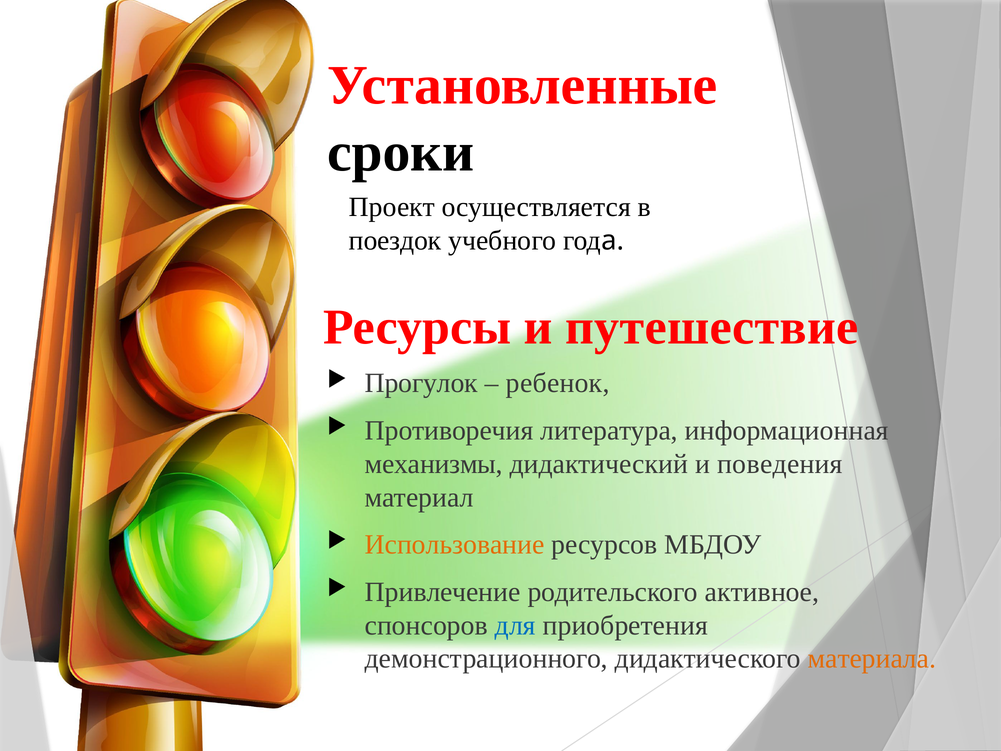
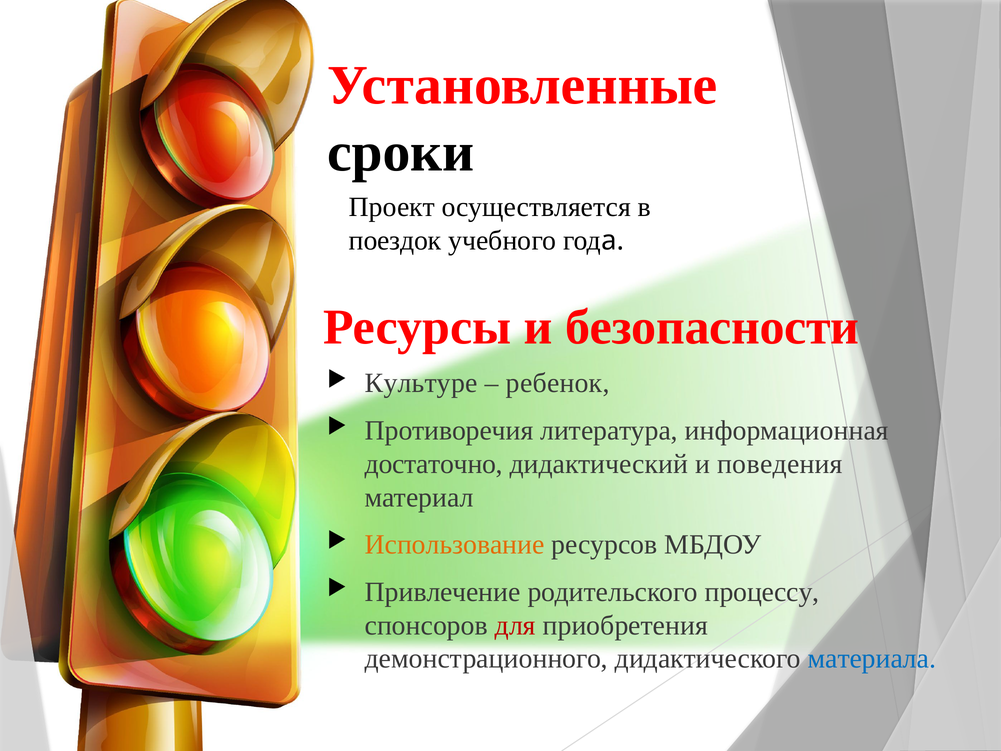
путешествие: путешествие -> безопасности
Прогулок: Прогулок -> Культуре
механизмы: механизмы -> достаточно
активное: активное -> процессу
для colour: blue -> red
материала colour: orange -> blue
